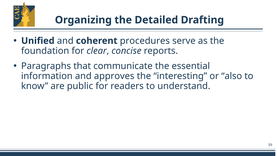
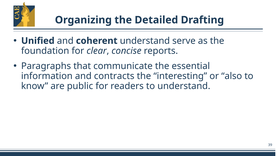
coherent procedures: procedures -> understand
approves: approves -> contracts
